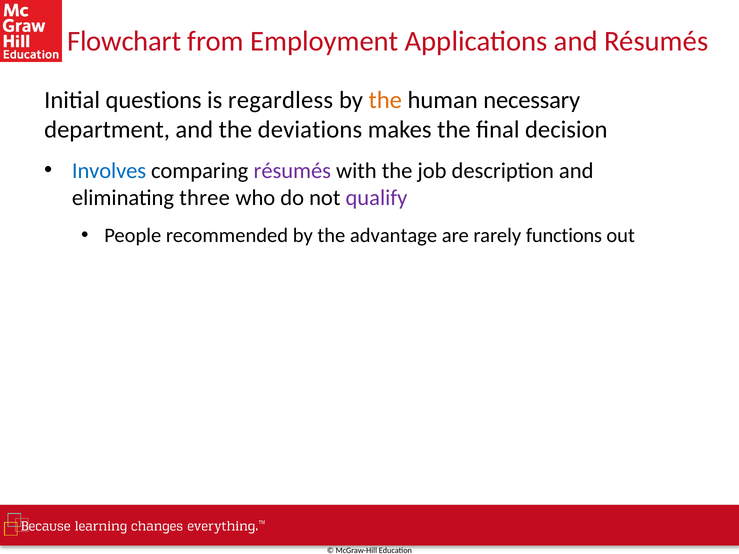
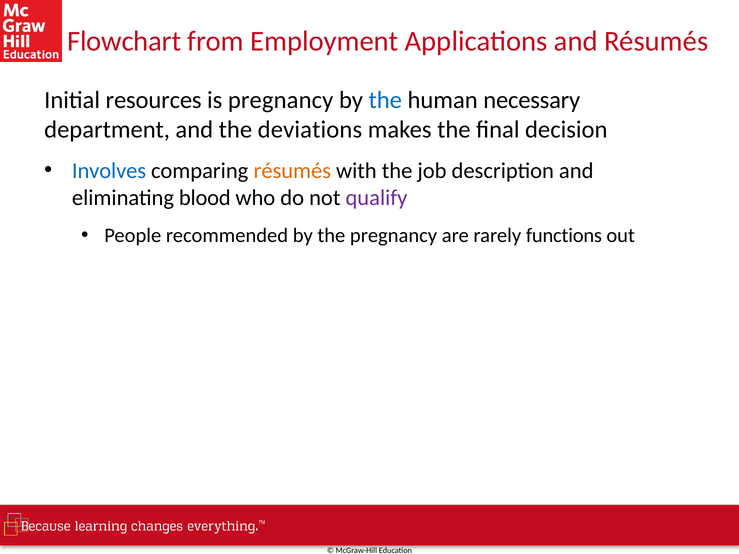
questions: questions -> resources
is regardless: regardless -> pregnancy
the at (385, 100) colour: orange -> blue
résumés at (292, 171) colour: purple -> orange
three: three -> blood
the advantage: advantage -> pregnancy
